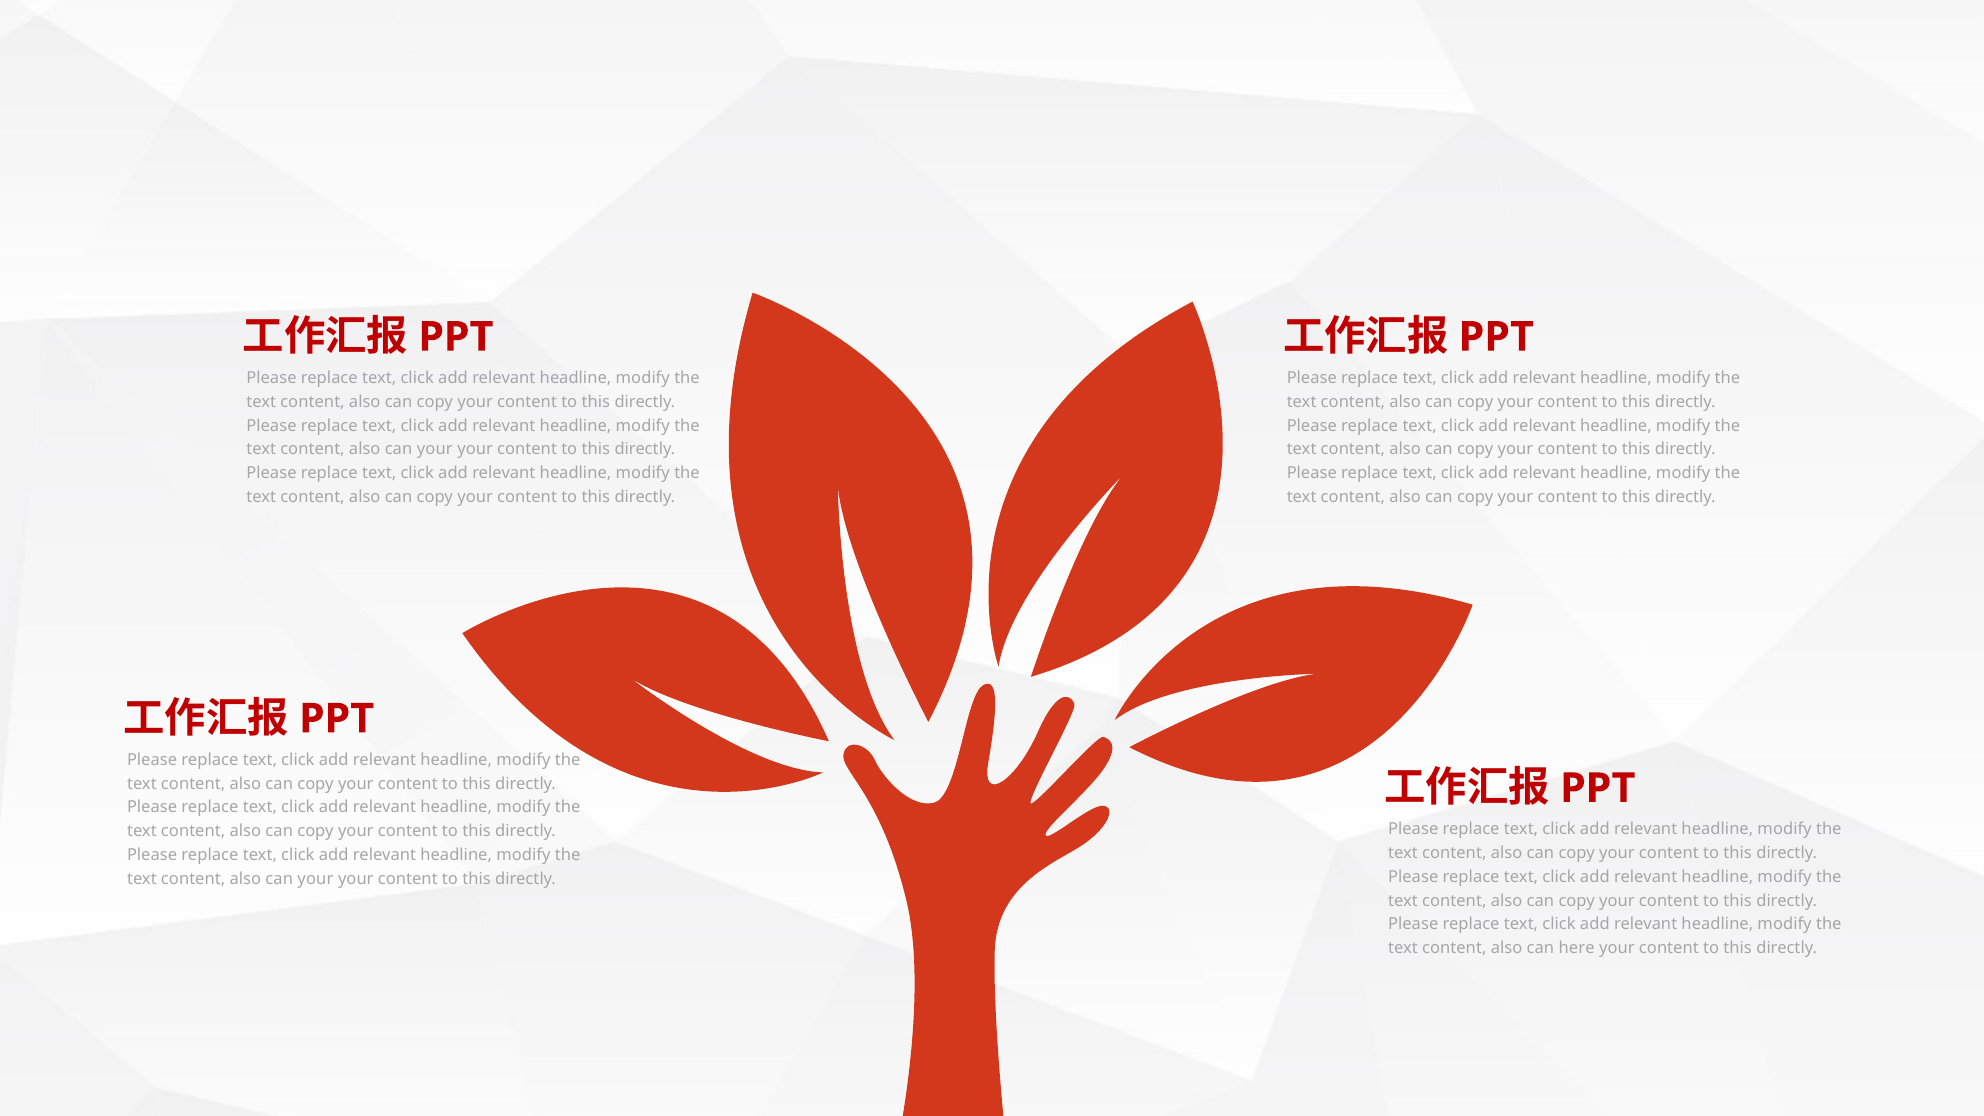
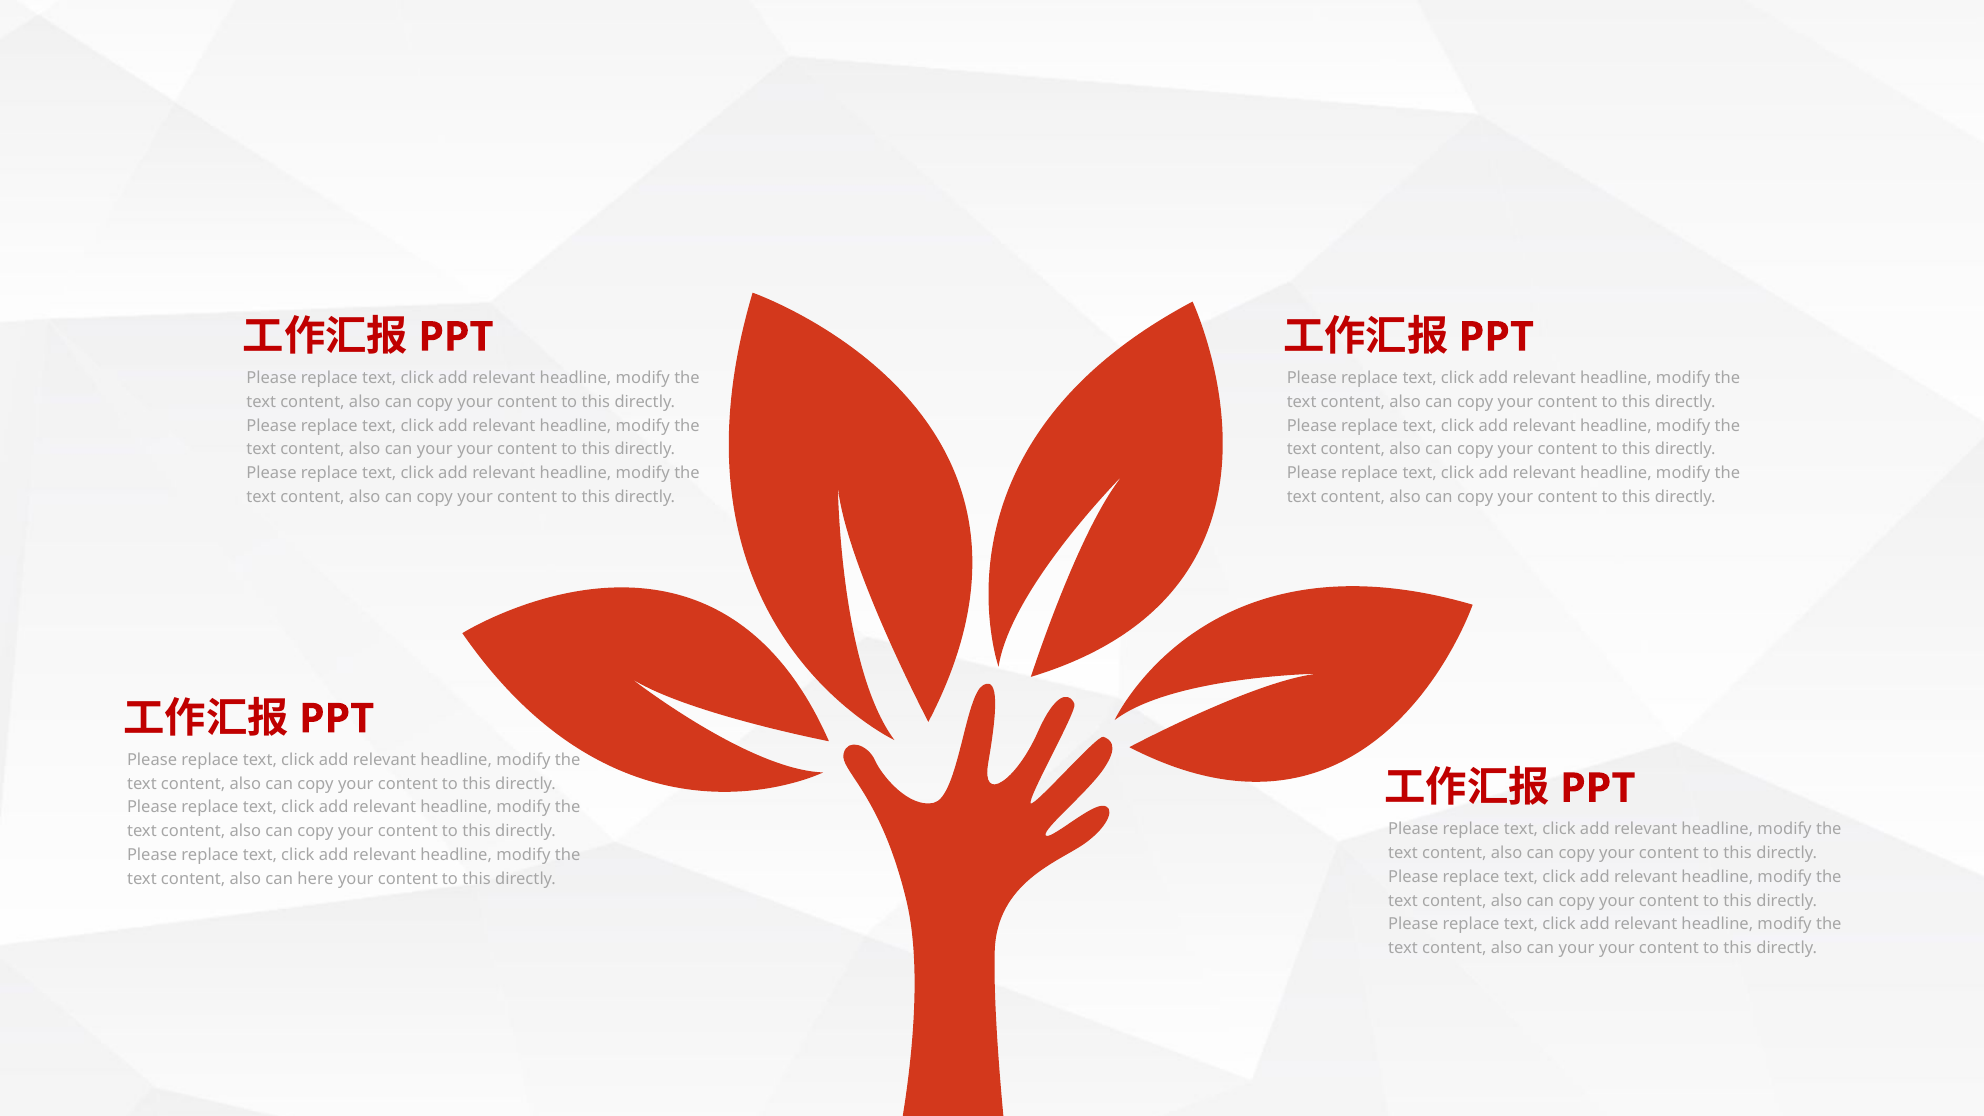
your at (315, 879): your -> here
here at (1577, 948): here -> your
